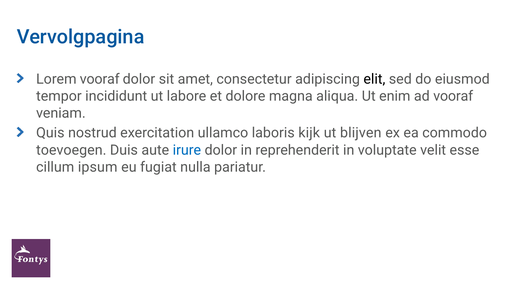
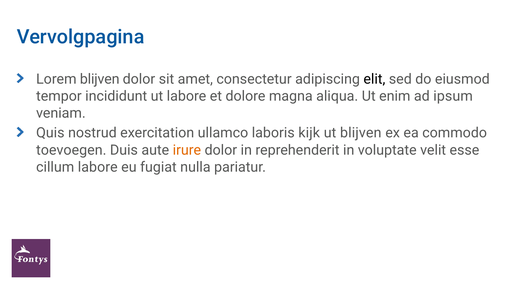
Lorem vooraf: vooraf -> blijven
ad vooraf: vooraf -> ipsum
irure colour: blue -> orange
cillum ipsum: ipsum -> labore
